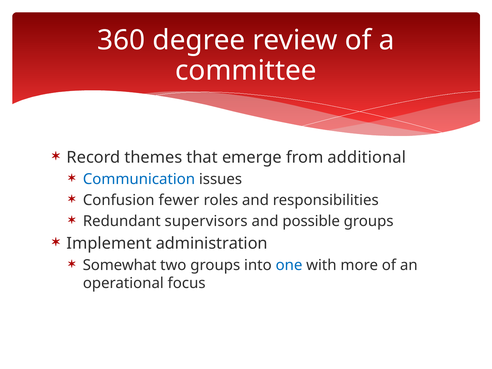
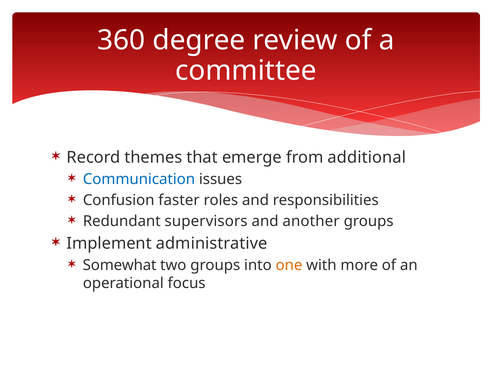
fewer: fewer -> faster
possible: possible -> another
administration: administration -> administrative
one colour: blue -> orange
